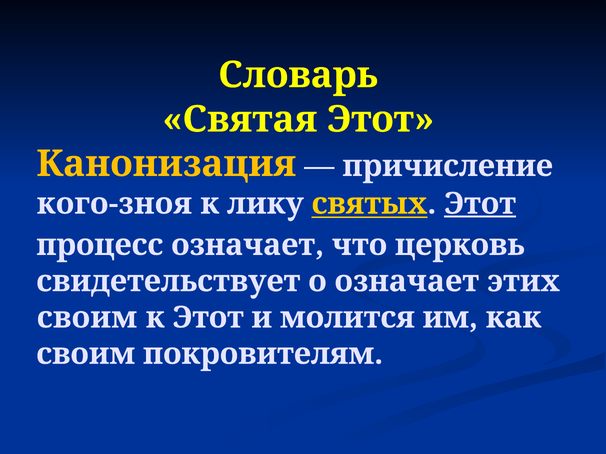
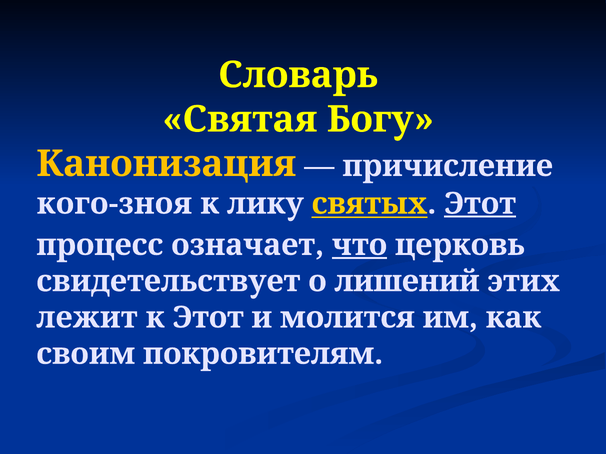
Святая Этот: Этот -> Богу
что underline: none -> present
о означает: означает -> лишений
своим at (87, 318): своим -> лежит
